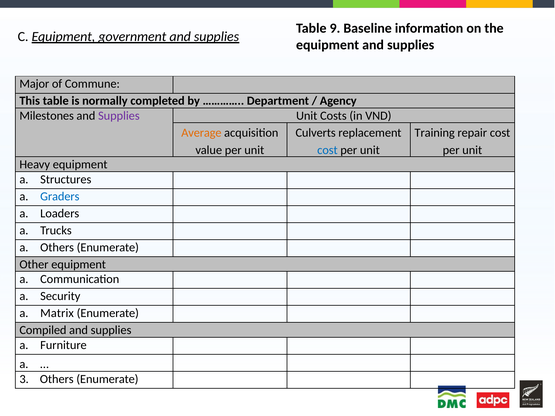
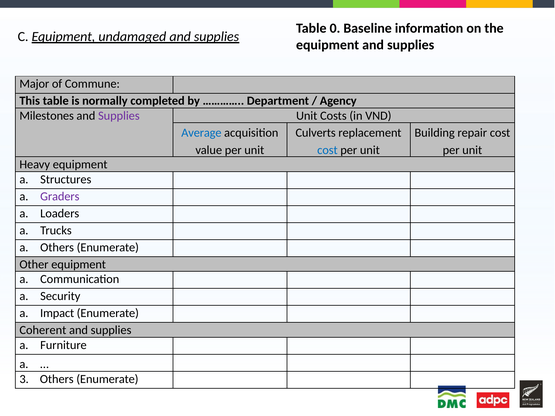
9: 9 -> 0
government: government -> undamaged
Average colour: orange -> blue
Training: Training -> Building
Graders colour: blue -> purple
Matrix: Matrix -> Impact
Compiled: Compiled -> Coherent
